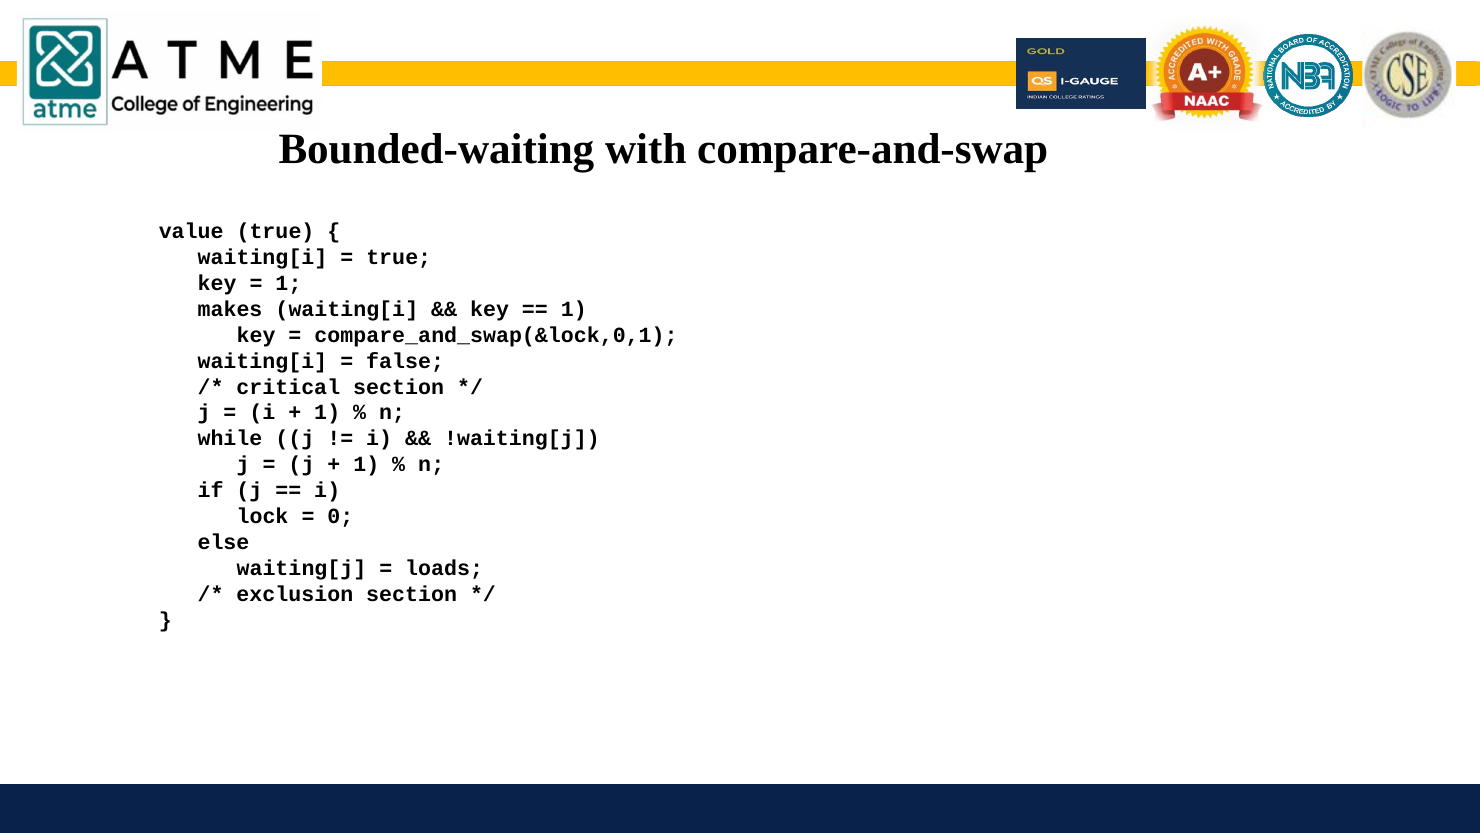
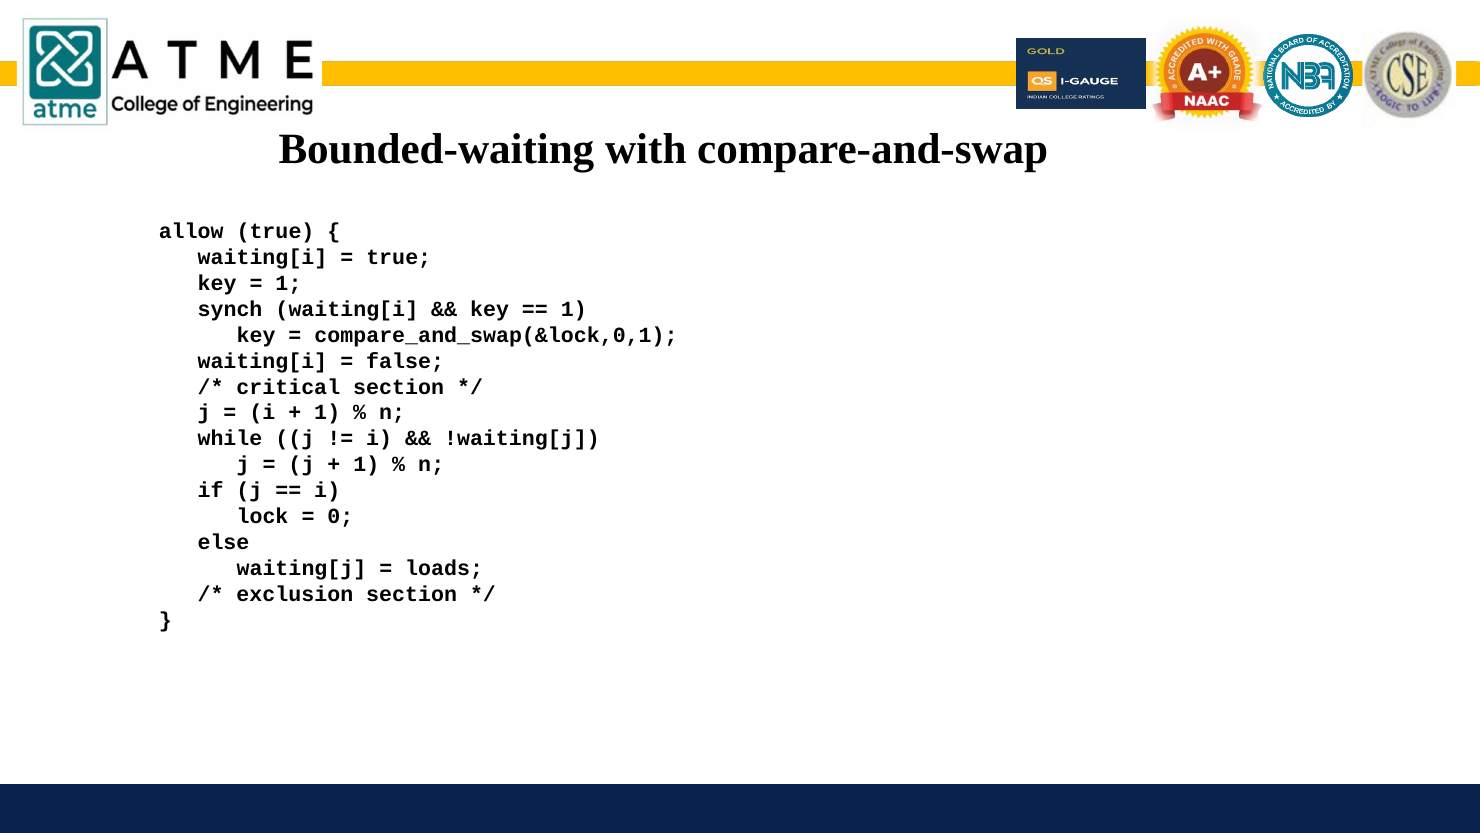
value: value -> allow
makes: makes -> synch
